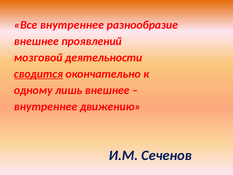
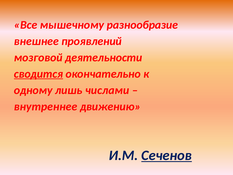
Все внутреннее: внутреннее -> мышечному
лишь внешнее: внешнее -> числами
Сеченов underline: none -> present
